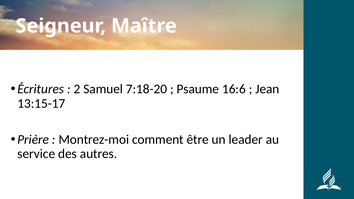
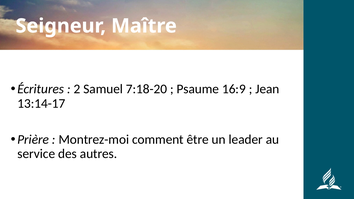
16:6: 16:6 -> 16:9
13:15-17: 13:15-17 -> 13:14-17
